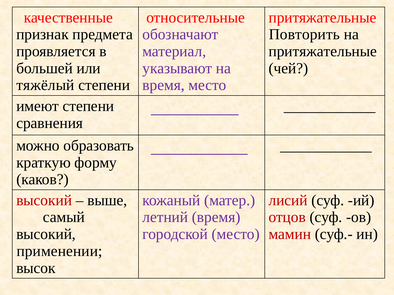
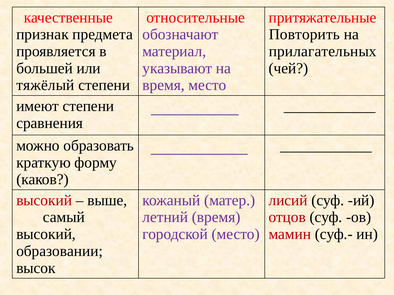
притяжательные at (323, 51): притяжательные -> прилагательных
применении: применении -> образовании
